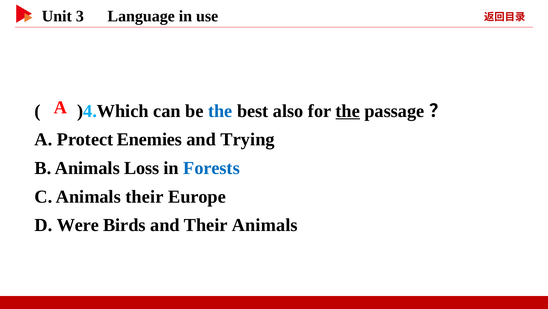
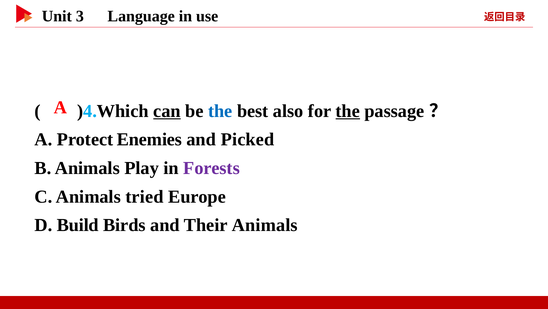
can underline: none -> present
Trying: Trying -> Picked
Loss: Loss -> Play
Forests colour: blue -> purple
Animals their: their -> tried
Were: Were -> Build
